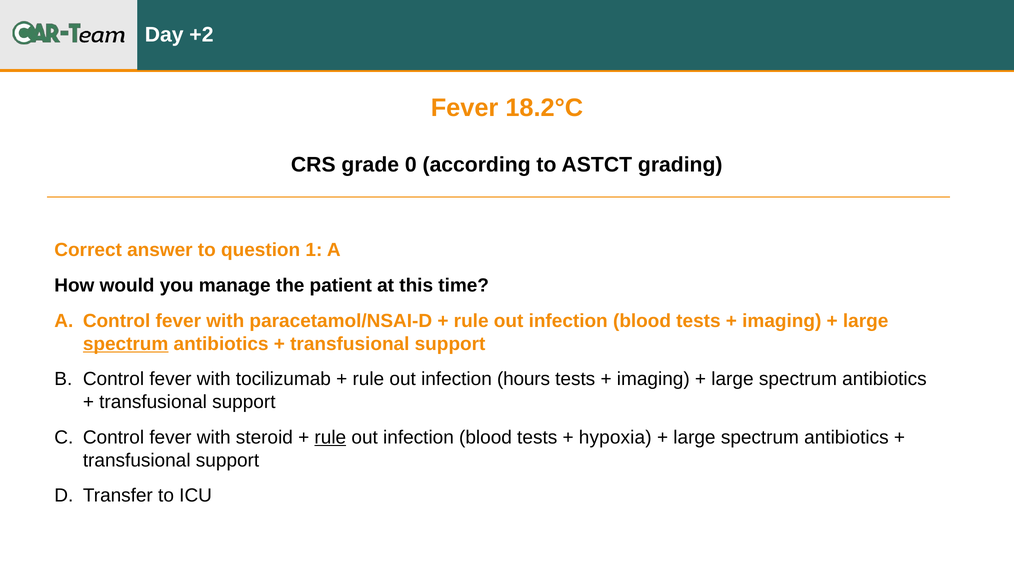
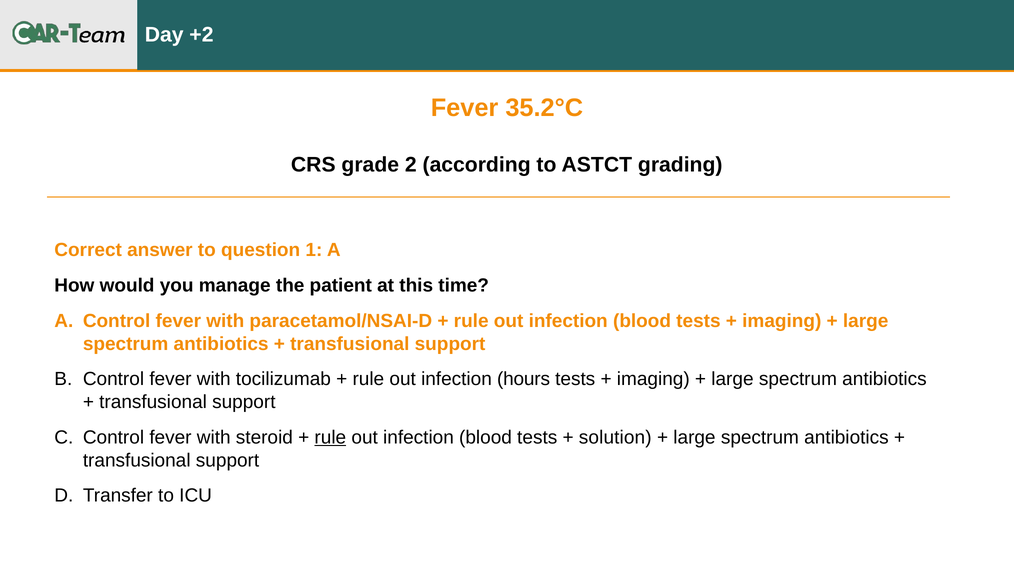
18.2°C: 18.2°C -> 35.2°C
0: 0 -> 2
spectrum at (126, 344) underline: present -> none
hypoxia: hypoxia -> solution
